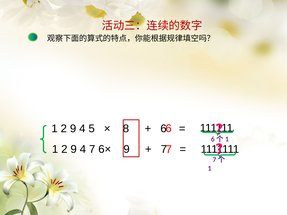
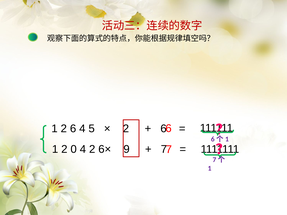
9 at (73, 129): 9 -> 6
8 at (126, 129): 8 -> 2
9 at (74, 149): 9 -> 0
4 7: 7 -> 2
